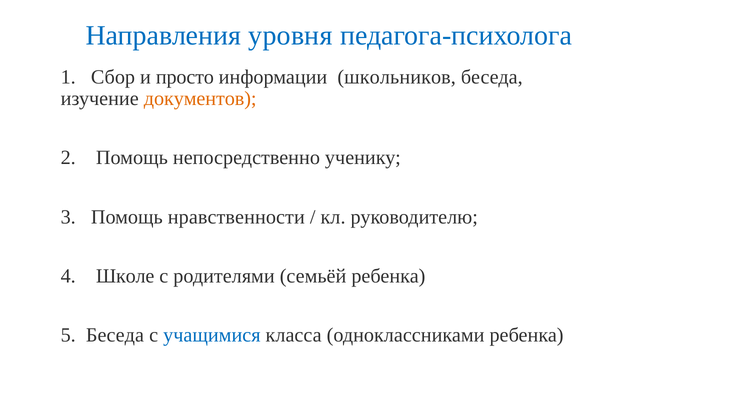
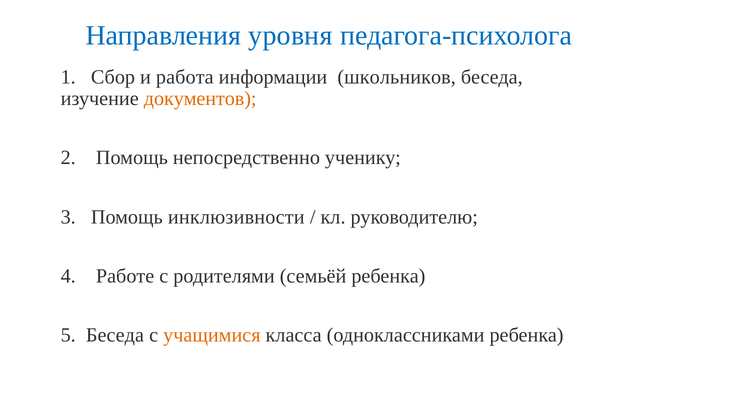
просто: просто -> работа
нравственности: нравственности -> инклюзивности
Школе: Школе -> Работе
учащимися colour: blue -> orange
